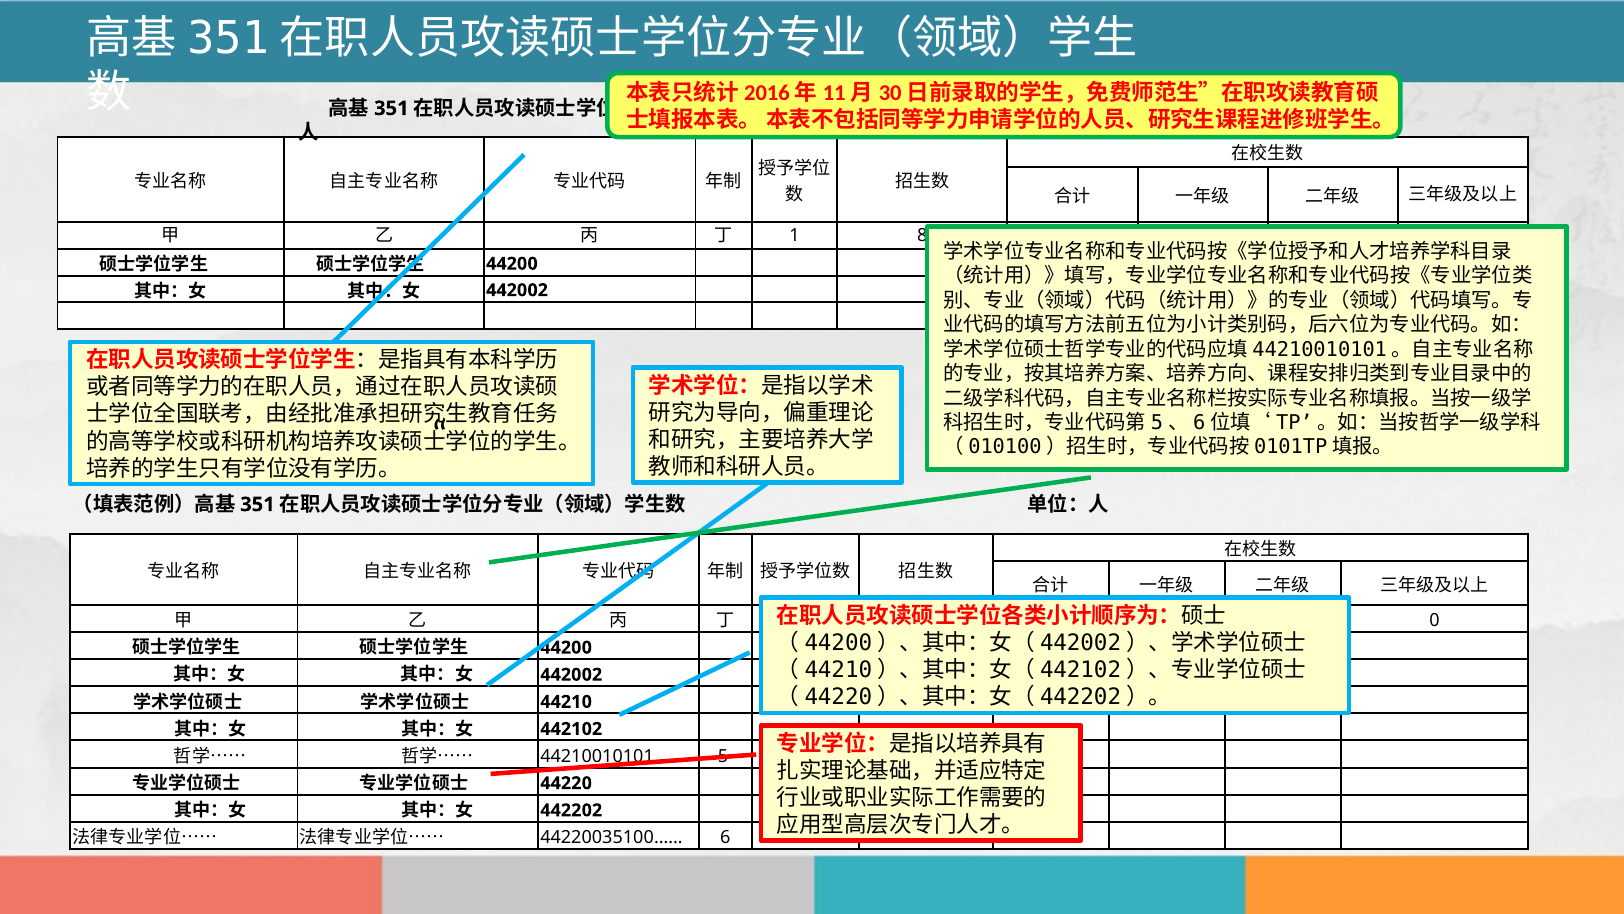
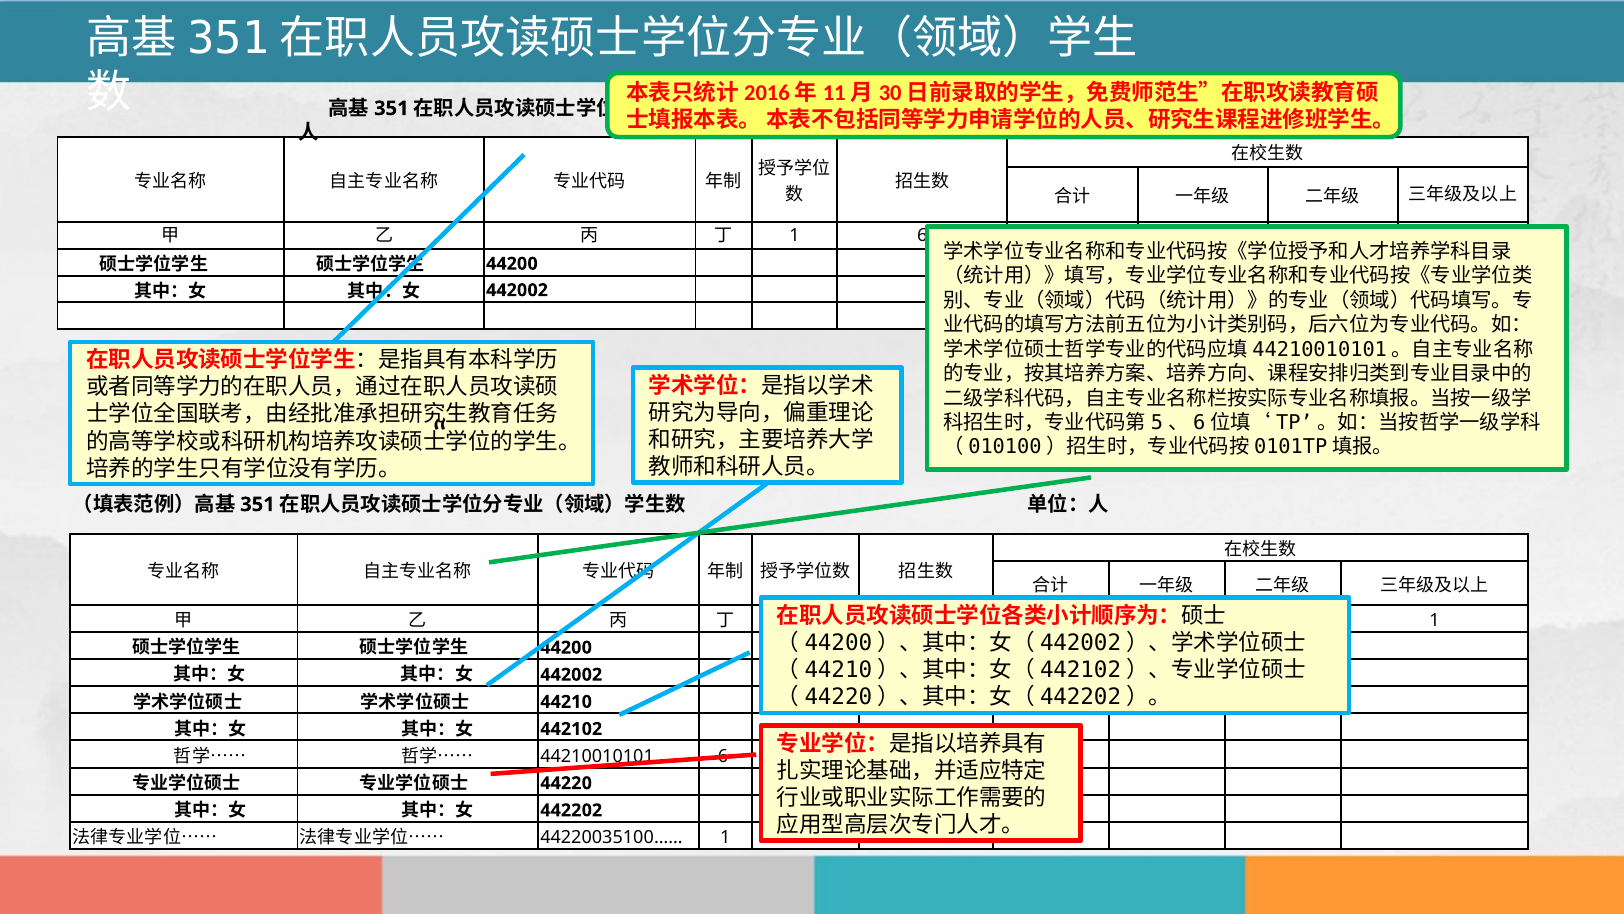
1 8: 8 -> 6
0 at (1434, 620): 0 -> 1
44210010101…… 5: 5 -> 6
44220035100…… 6: 6 -> 1
